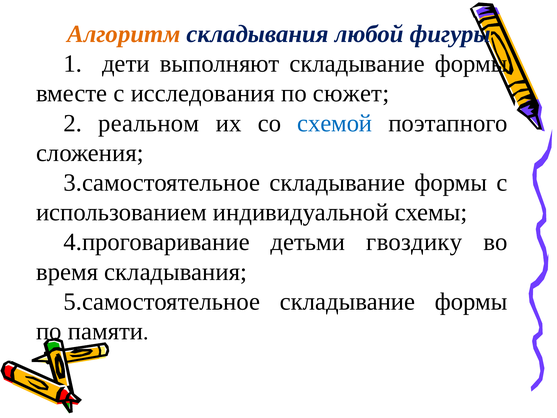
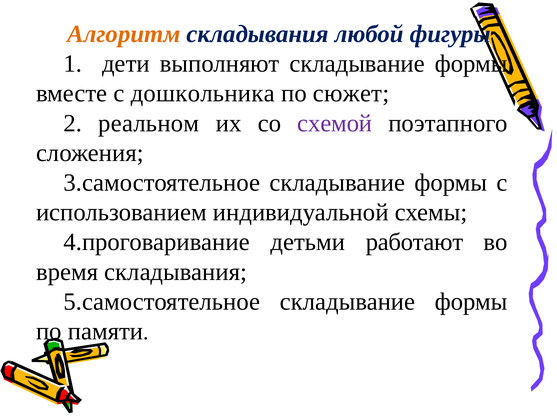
исследования: исследования -> дошкольника
схемой colour: blue -> purple
гвоздику: гвоздику -> работают
